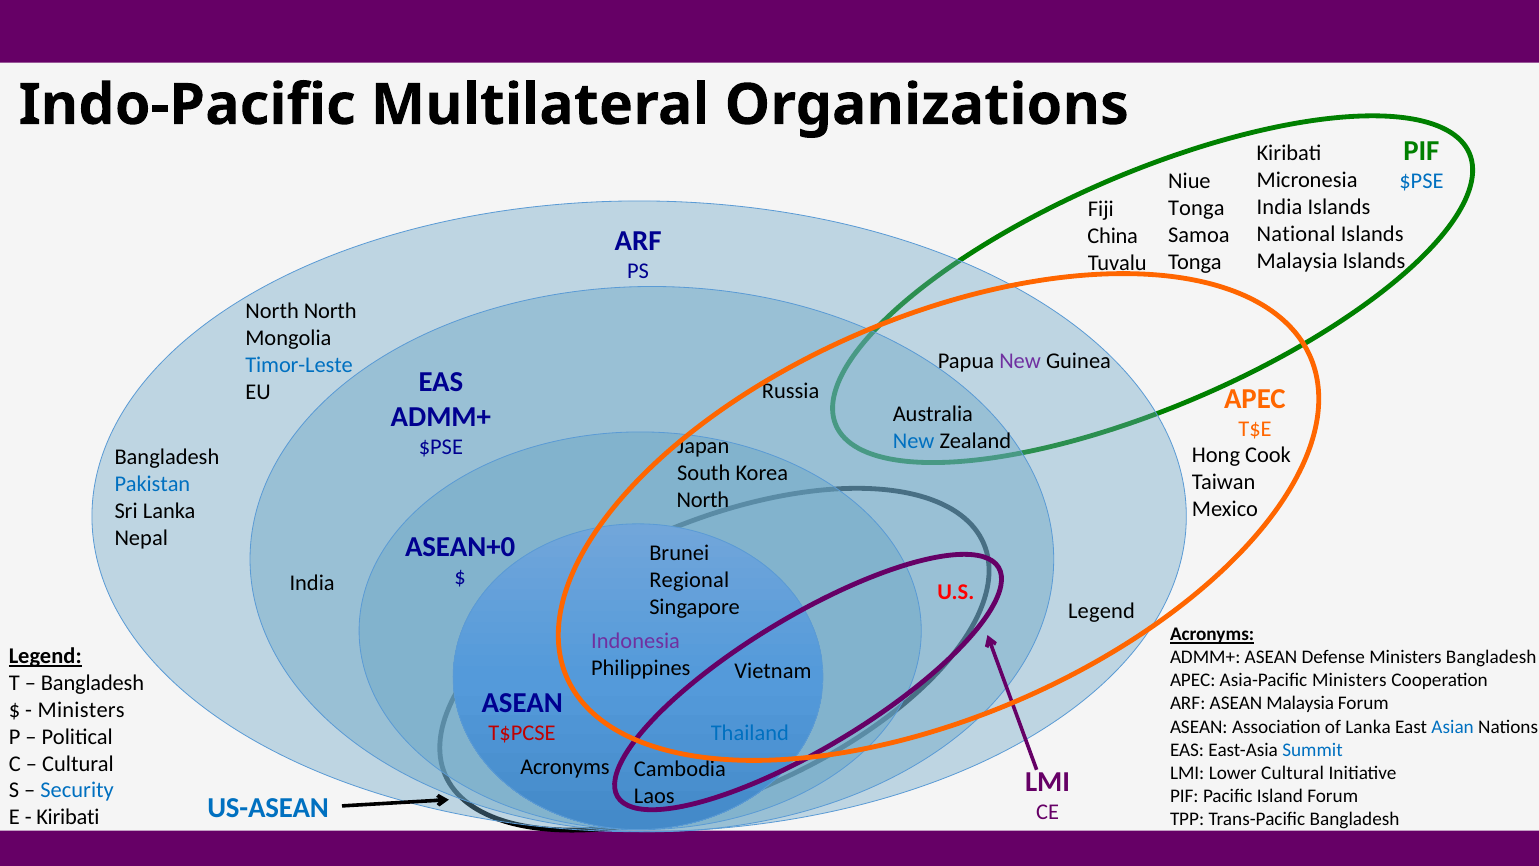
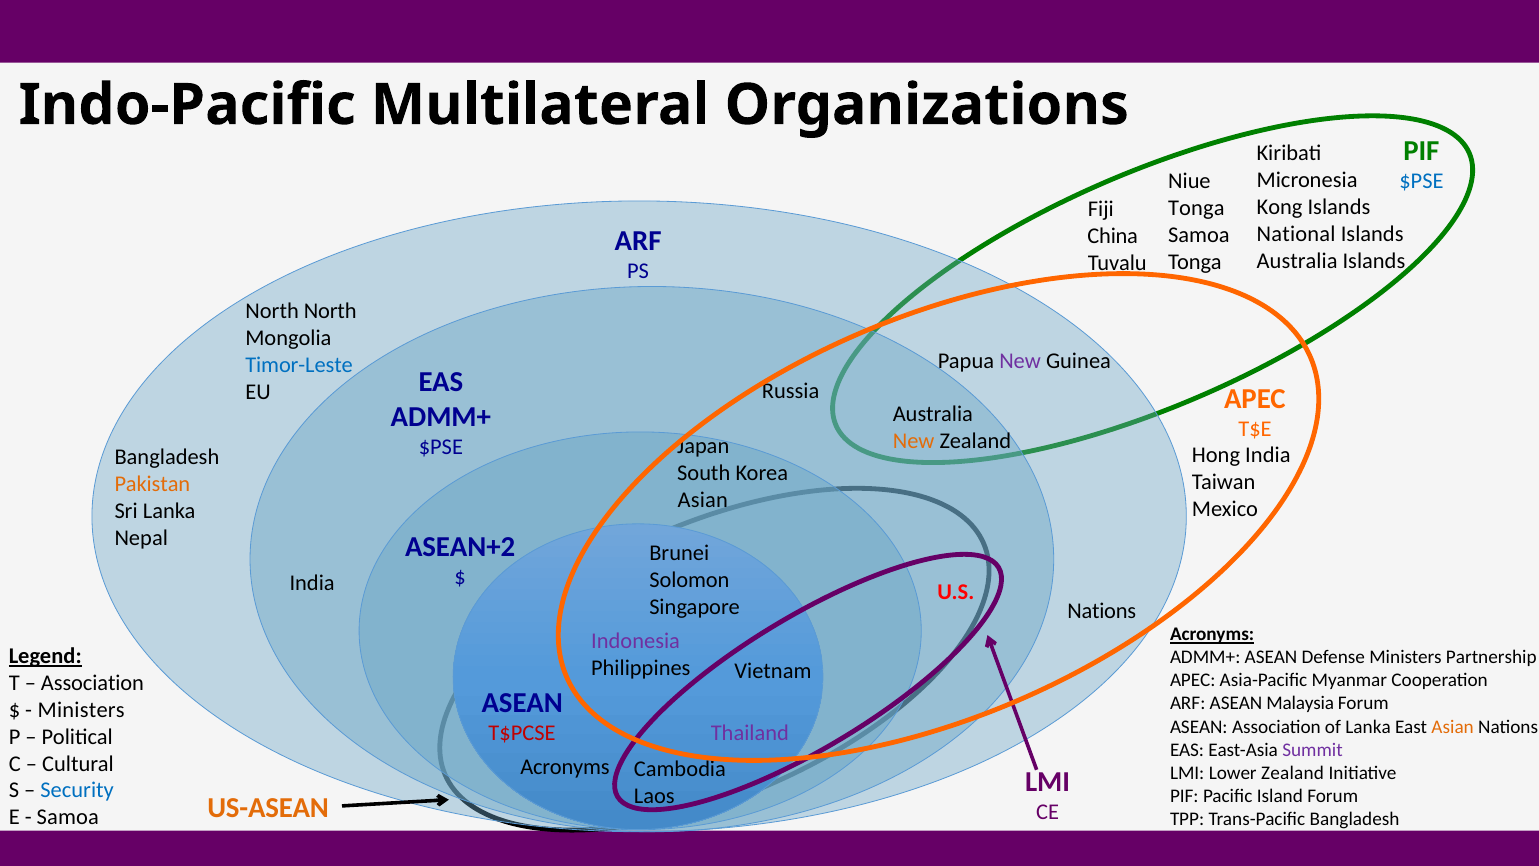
India at (1280, 207): India -> Kong
Malaysia at (1297, 261): Malaysia -> Australia
New at (914, 441) colour: blue -> orange
Hong Cook: Cook -> India
Pakistan colour: blue -> orange
North at (703, 500): North -> Asian
ASEAN+0: ASEAN+0 -> ASEAN+2
Regional: Regional -> Solomon
Legend at (1102, 611): Legend -> Nations
Ministers Bangladesh: Bangladesh -> Partnership
Asia-Pacific Ministers: Ministers -> Myanmar
Bangladesh at (93, 682): Bangladesh -> Association
Asian at (1453, 726) colour: blue -> orange
Thailand colour: blue -> purple
Summit colour: blue -> purple
Lower Cultural: Cultural -> Zealand
US-ASEAN colour: blue -> orange
Kiribati at (68, 817): Kiribati -> Samoa
